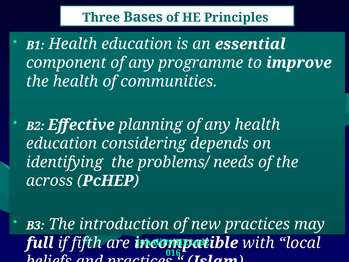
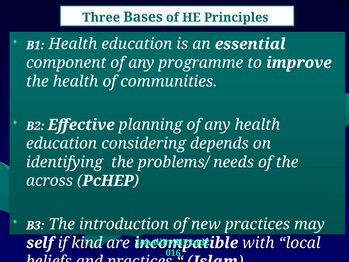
full: full -> self
fifth: fifth -> kind
